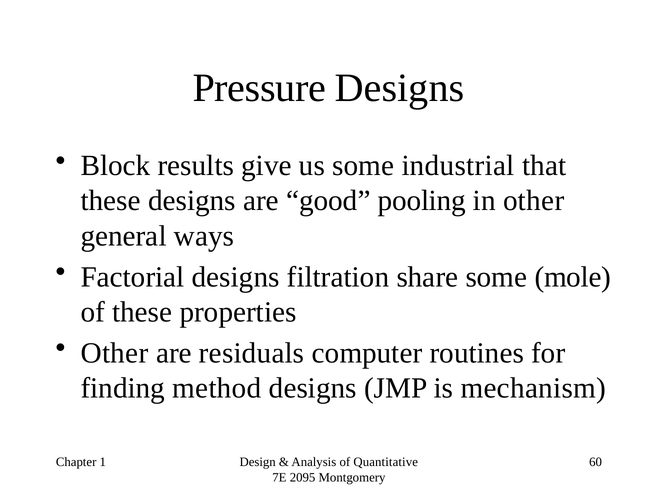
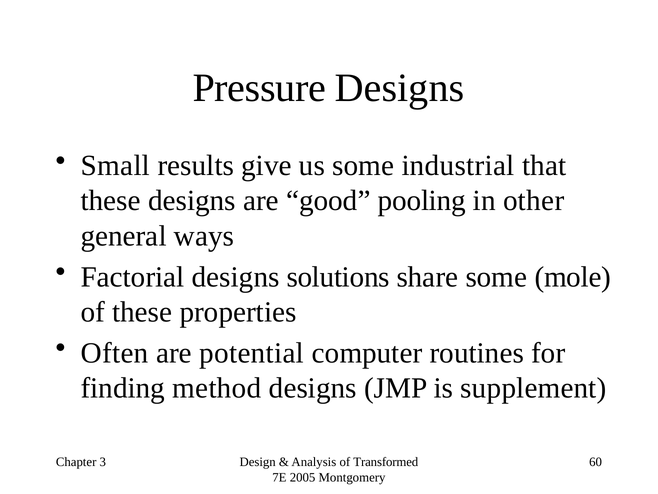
Block: Block -> Small
filtration: filtration -> solutions
Other at (115, 353): Other -> Often
residuals: residuals -> potential
mechanism: mechanism -> supplement
1: 1 -> 3
Quantitative: Quantitative -> Transformed
2095: 2095 -> 2005
